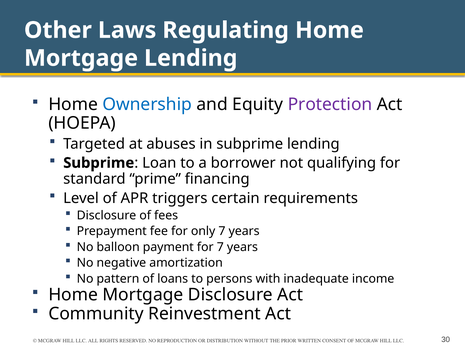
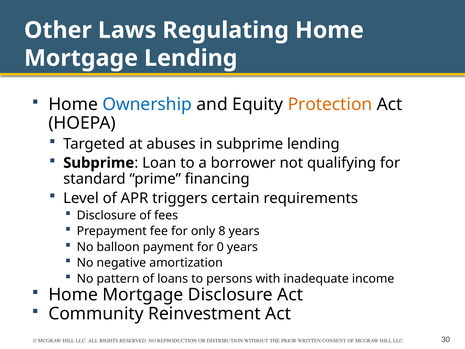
Protection colour: purple -> orange
only 7: 7 -> 8
for 7: 7 -> 0
